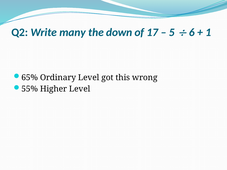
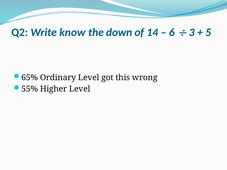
many: many -> know
17: 17 -> 14
5: 5 -> 6
6: 6 -> 3
1: 1 -> 5
